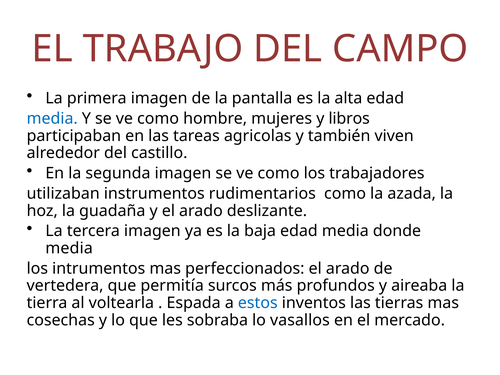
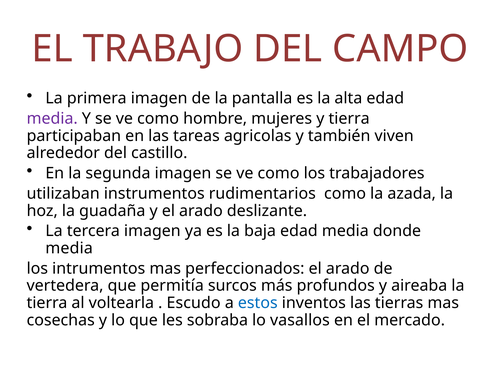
media at (52, 119) colour: blue -> purple
y libros: libros -> tierra
Espada: Espada -> Escudo
